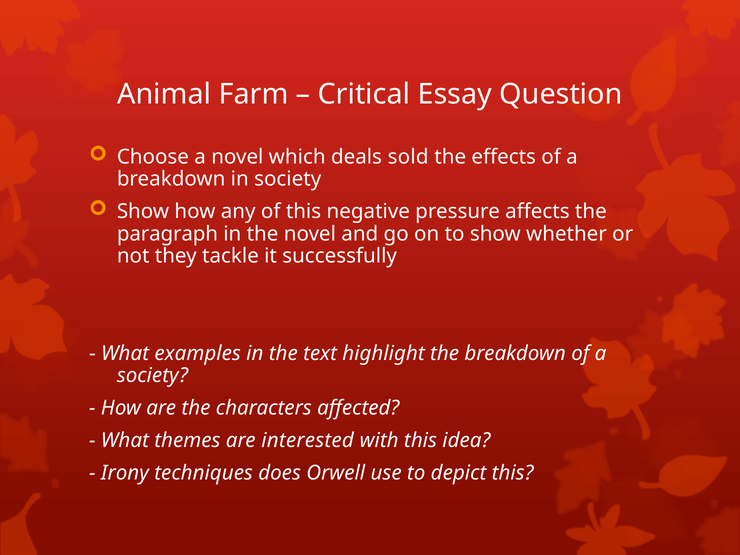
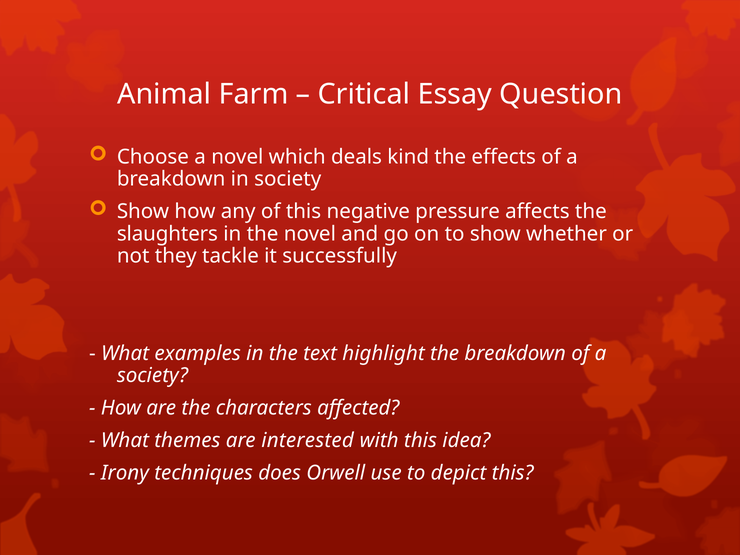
sold: sold -> kind
paragraph: paragraph -> slaughters
